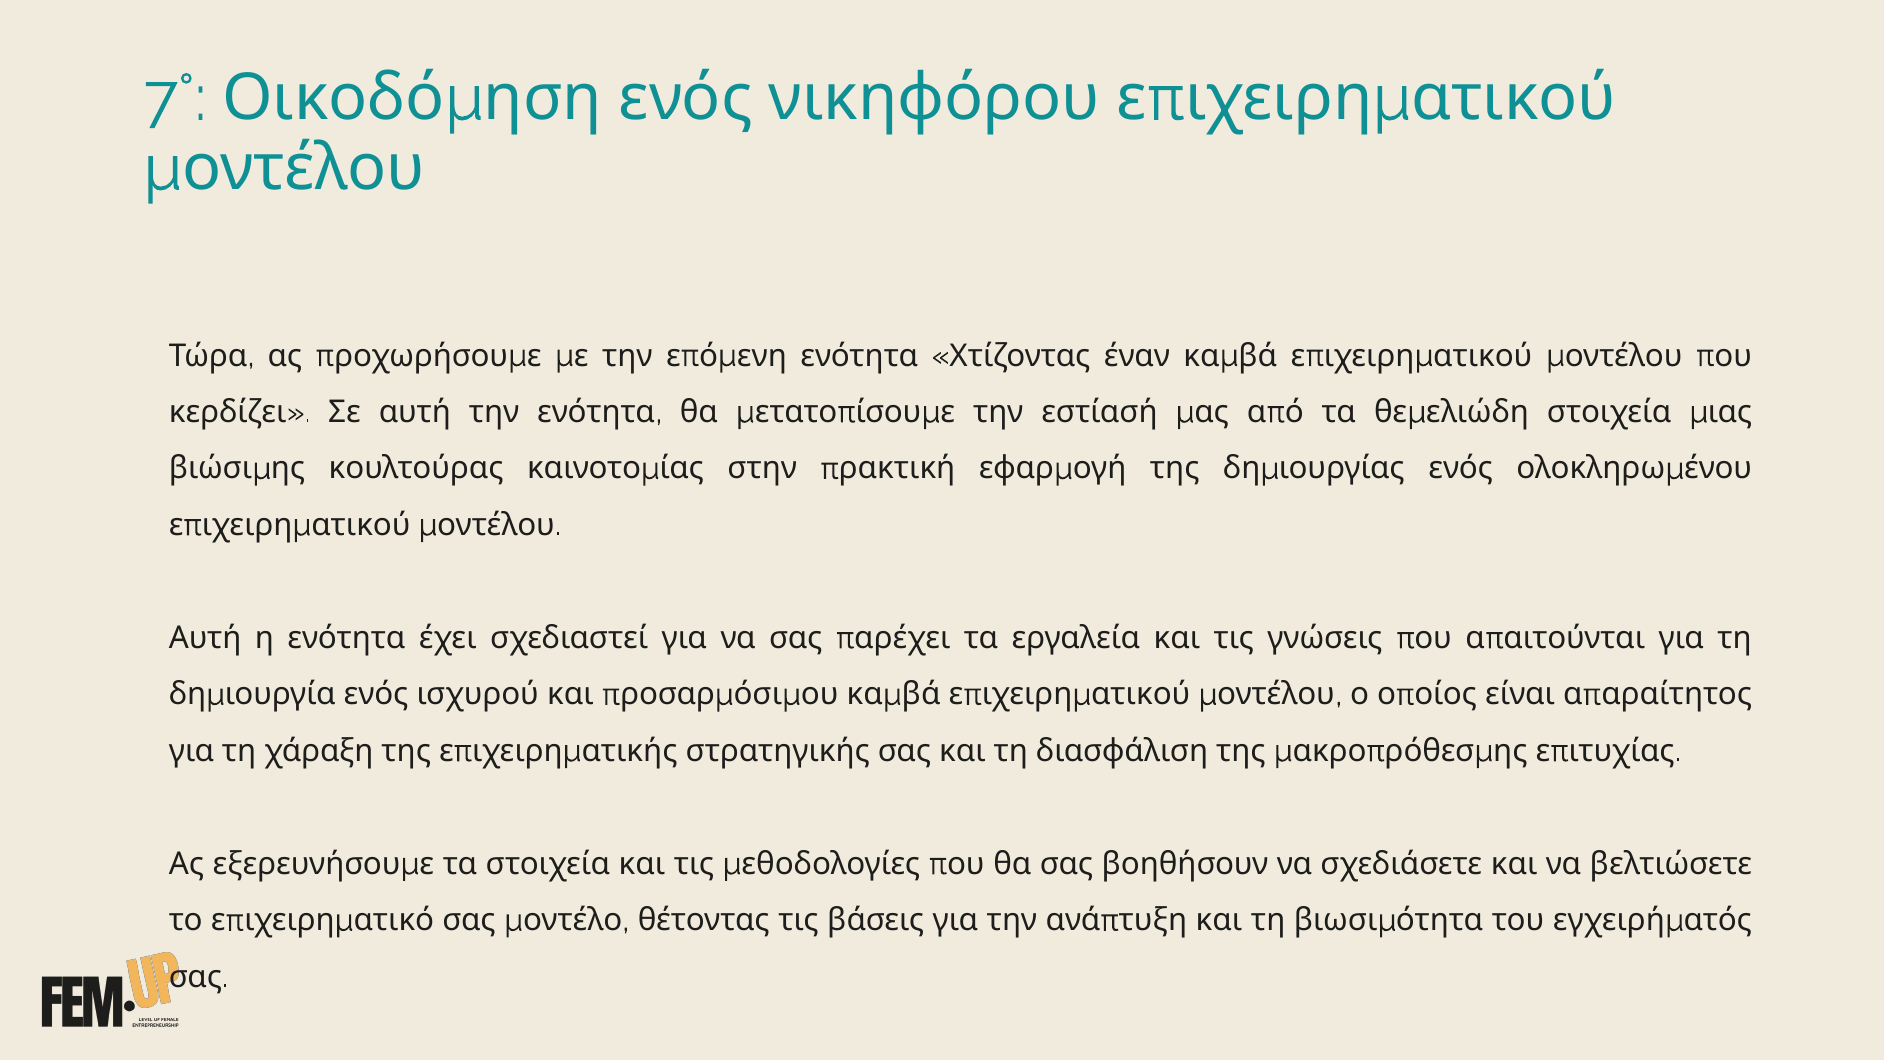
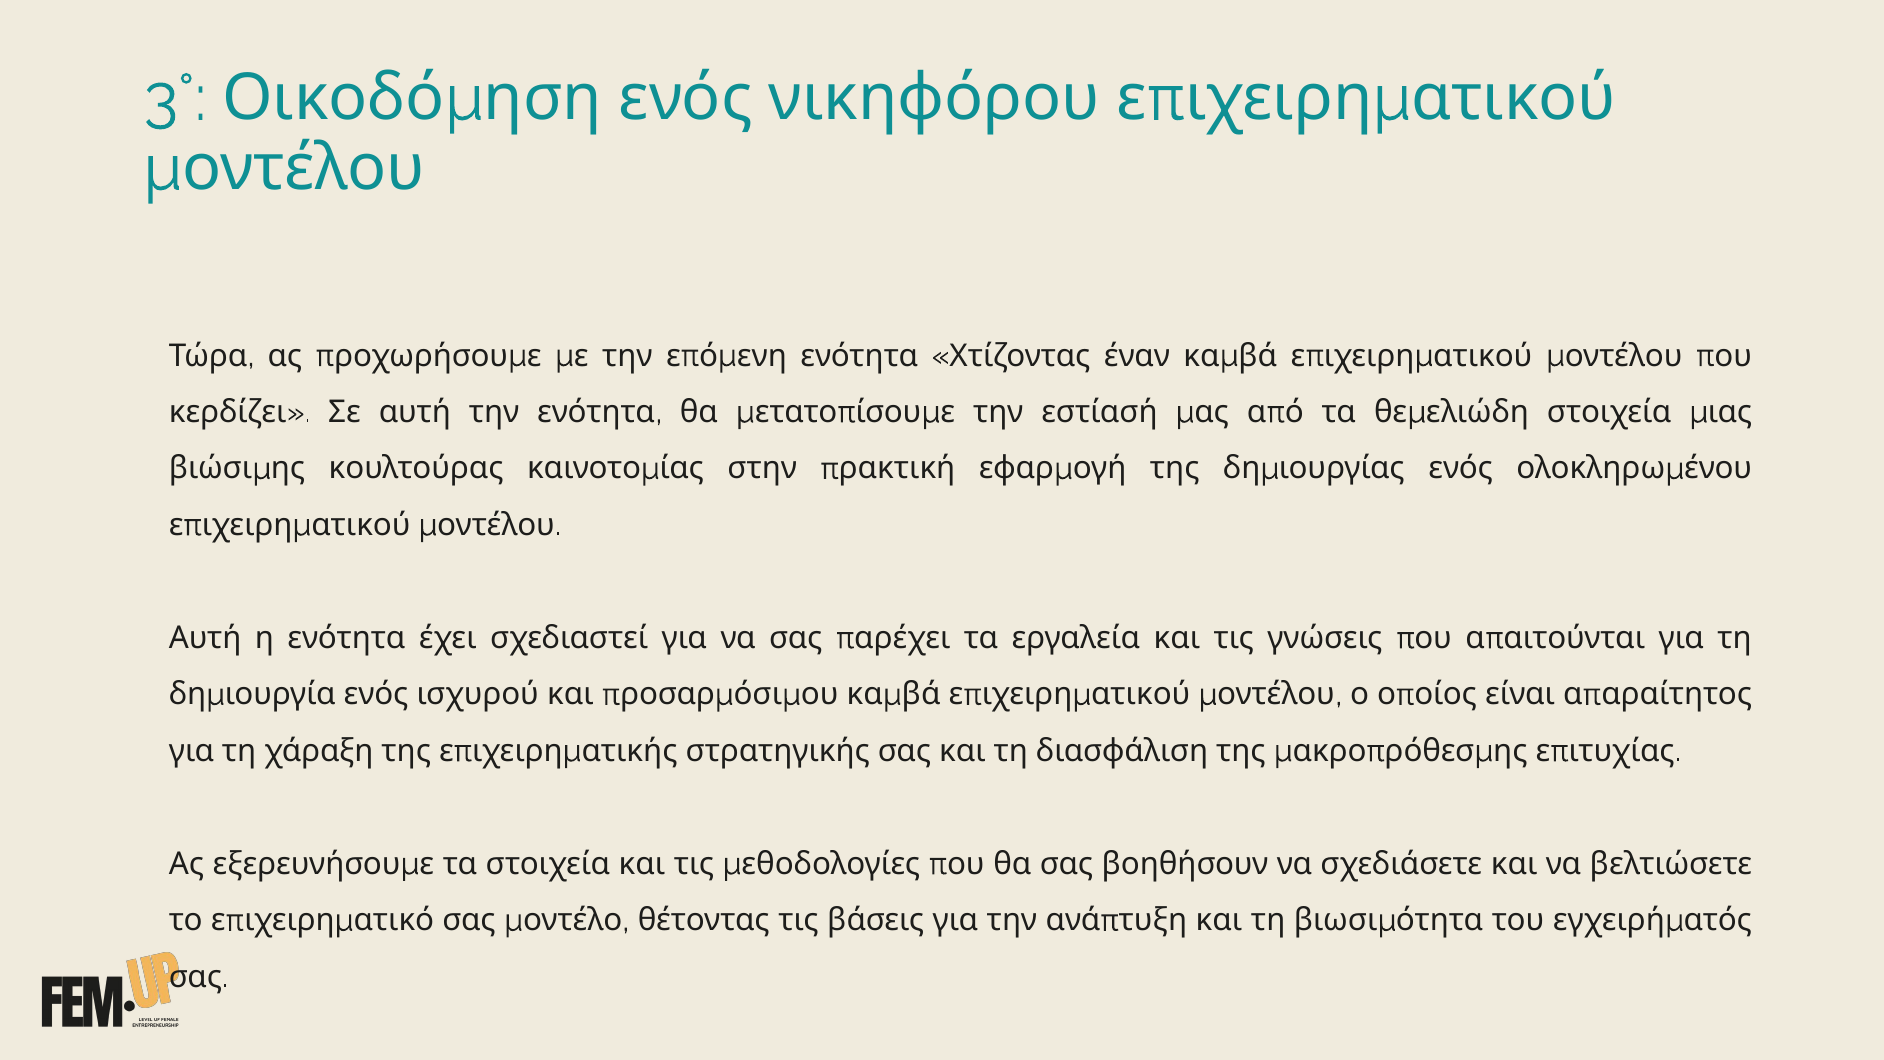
7°: 7° -> 3°
